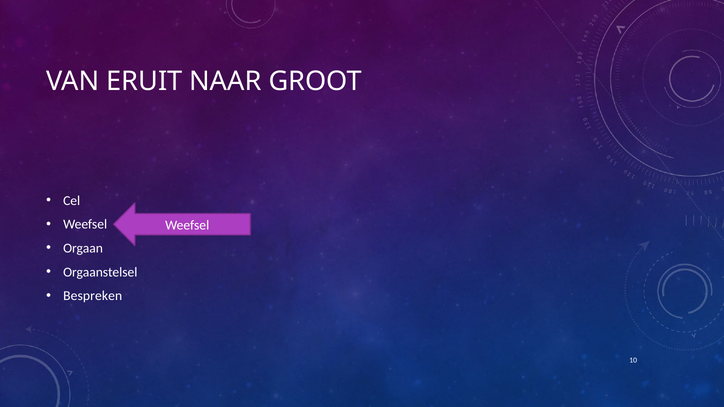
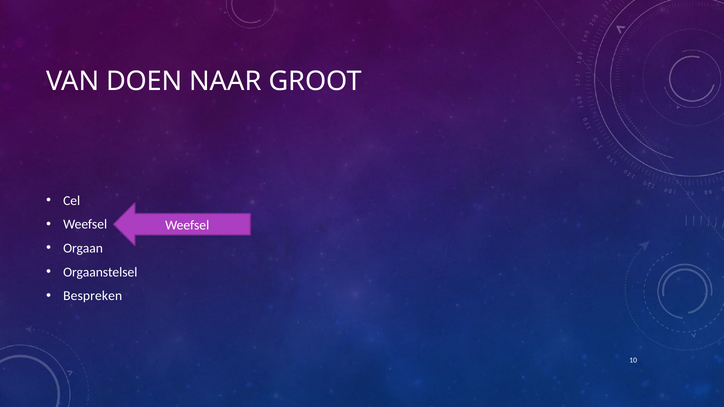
ERUIT: ERUIT -> DOEN
